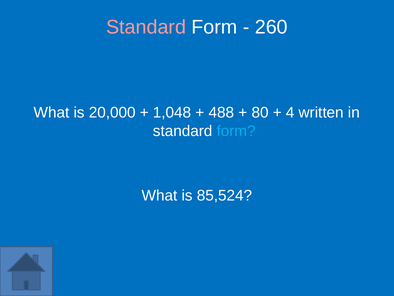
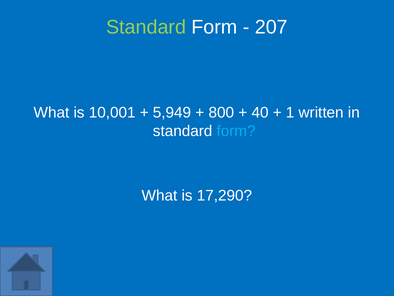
Standard at (146, 27) colour: pink -> light green
260: 260 -> 207
20,000: 20,000 -> 10,001
1,048: 1,048 -> 5,949
488: 488 -> 800
80: 80 -> 40
4: 4 -> 1
85,524: 85,524 -> 17,290
